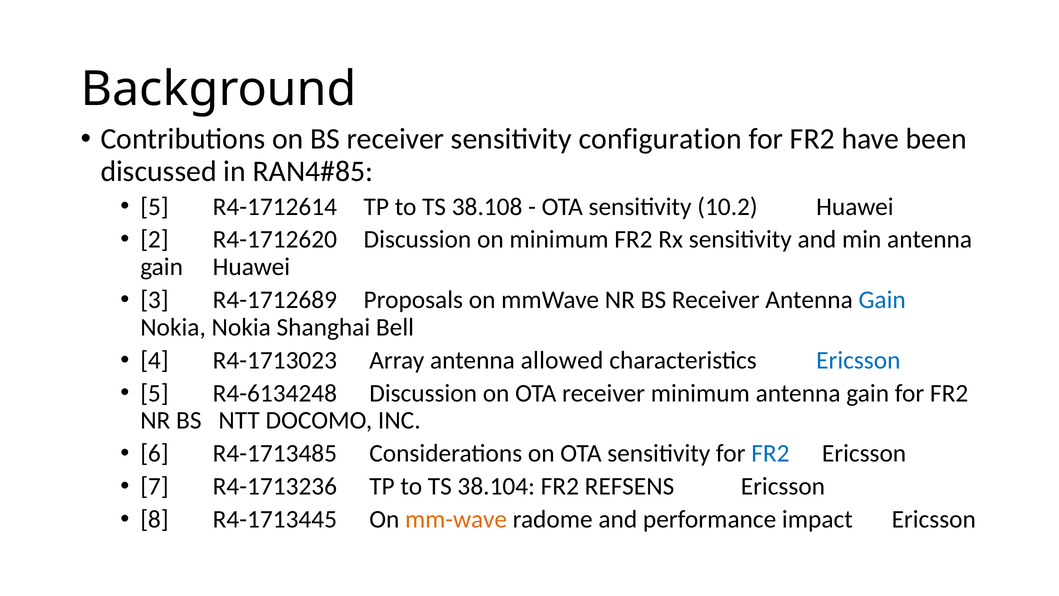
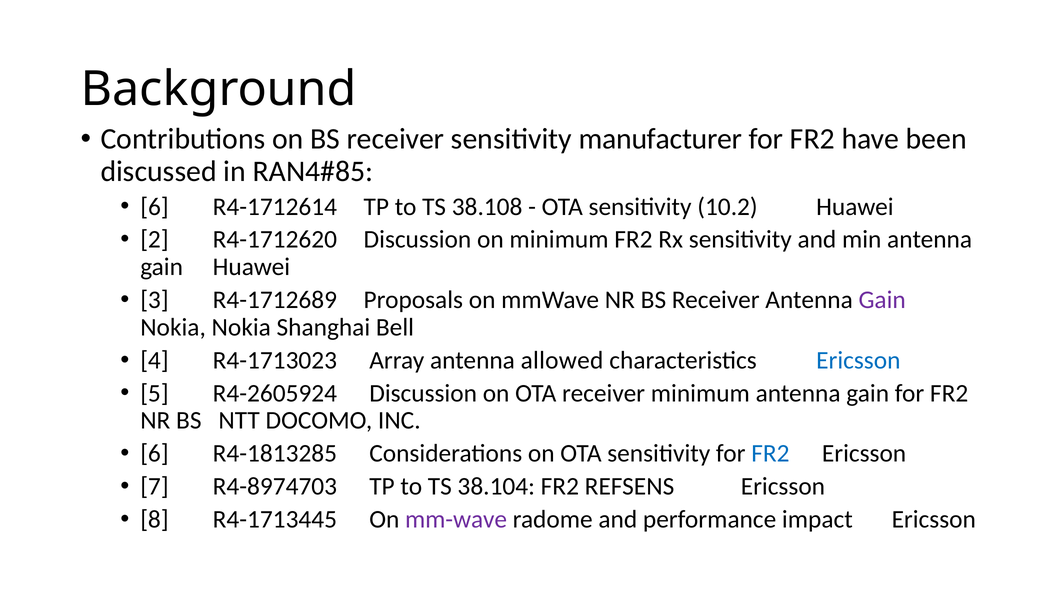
configuration: configuration -> manufacturer
5 at (154, 207): 5 -> 6
Gain at (882, 300) colour: blue -> purple
R4-6134248: R4-6134248 -> R4-2605924
R4-1713485: R4-1713485 -> R4-1813285
R4-1713236: R4-1713236 -> R4-8974703
mm-wave colour: orange -> purple
